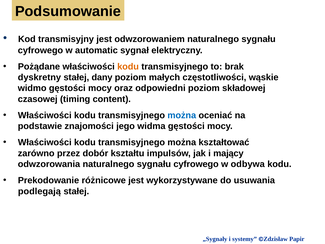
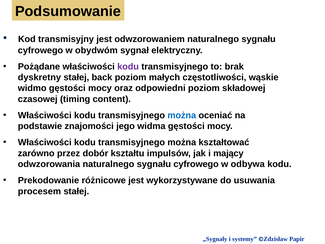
automatic: automatic -> obydwóm
kodu at (128, 66) colour: orange -> purple
dany: dany -> back
podlegają: podlegają -> procesem
